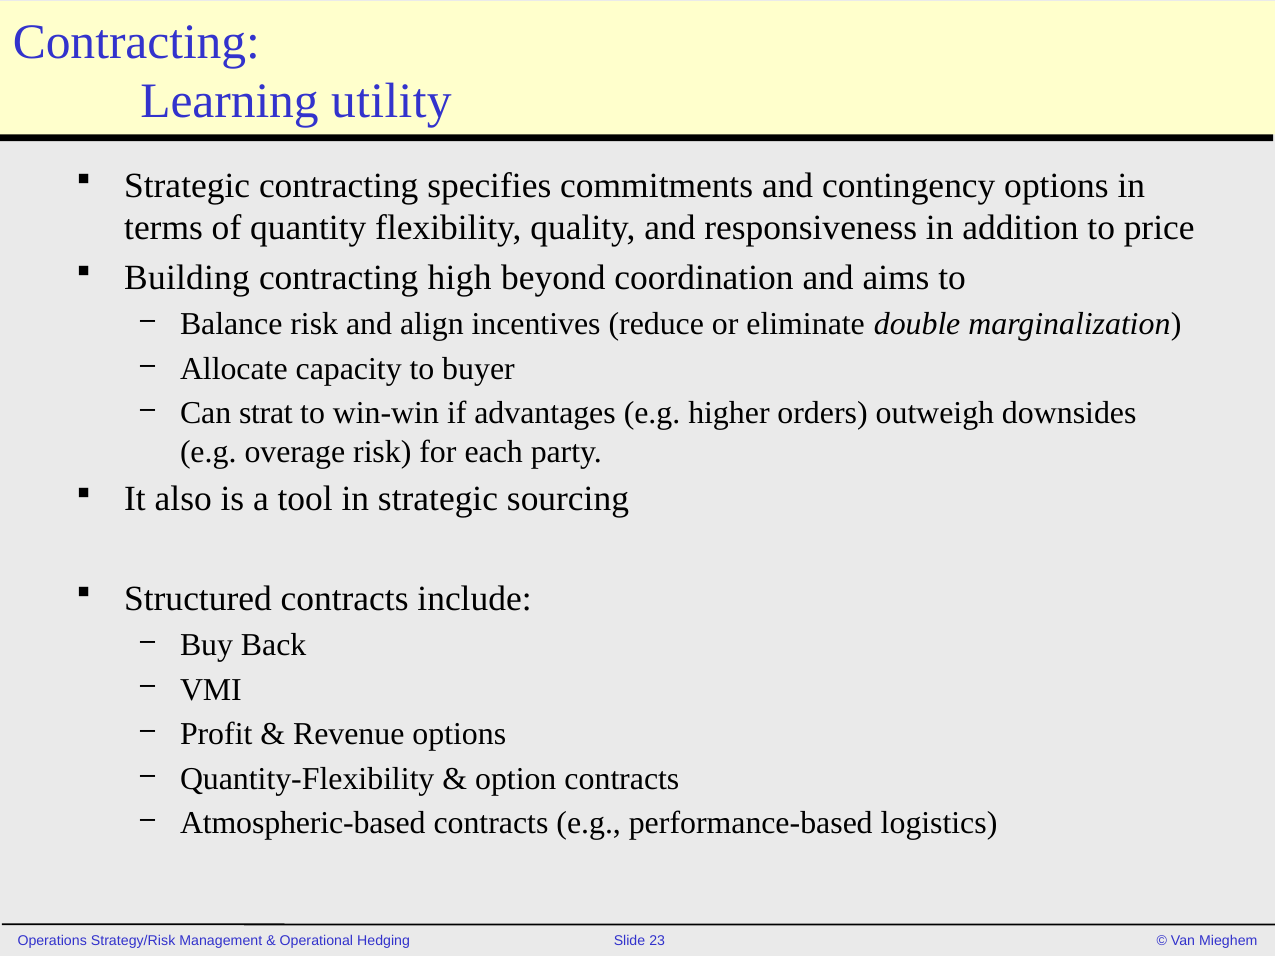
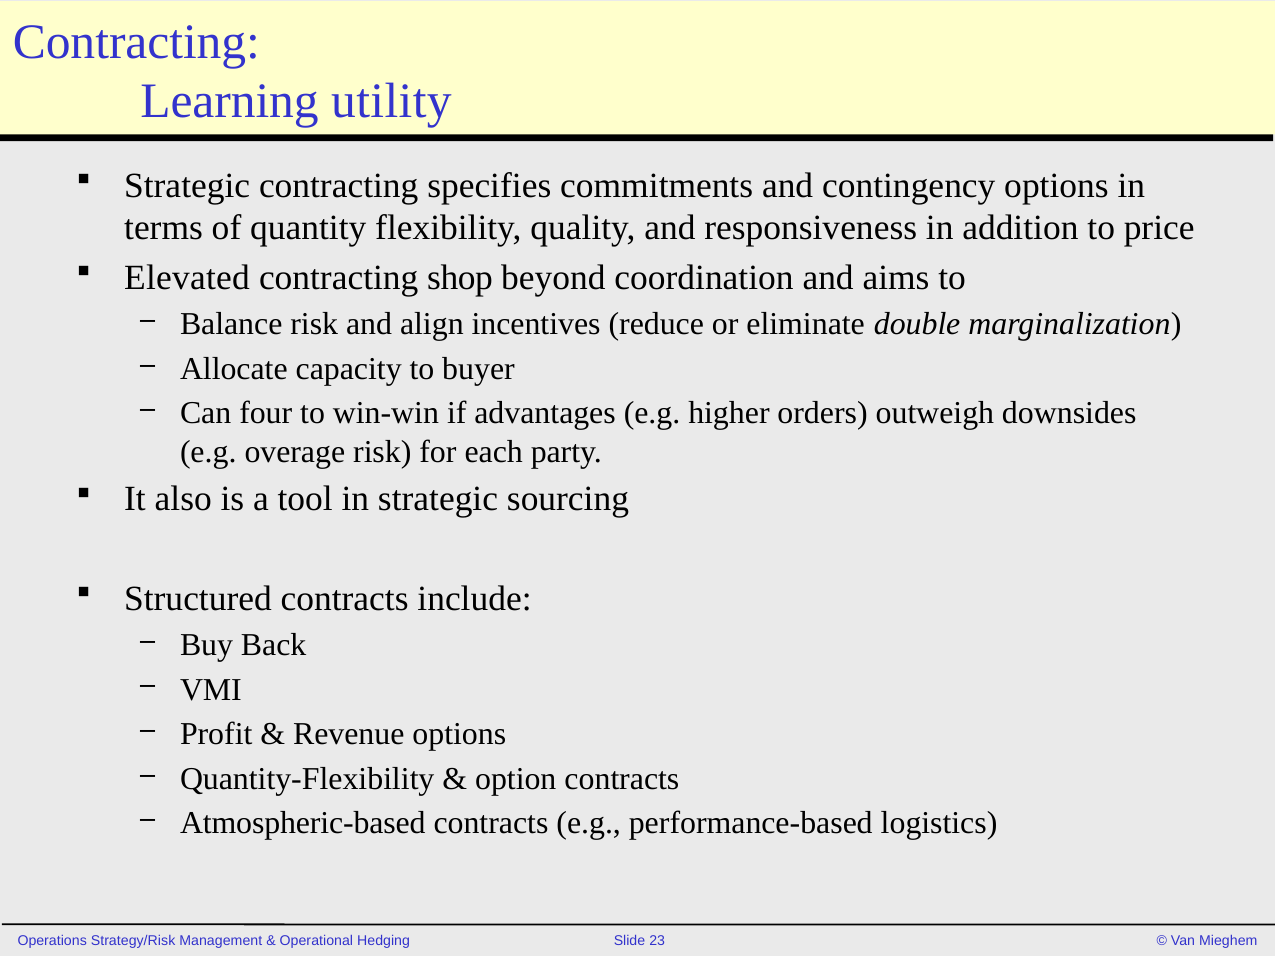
Building: Building -> Elevated
high: high -> shop
strat: strat -> four
